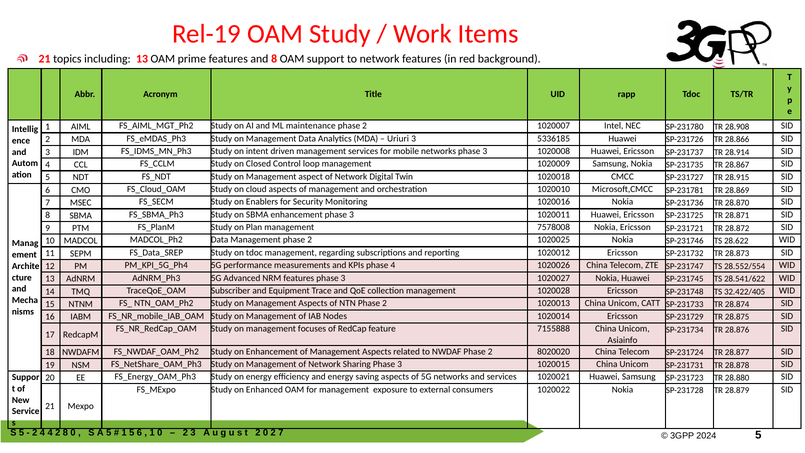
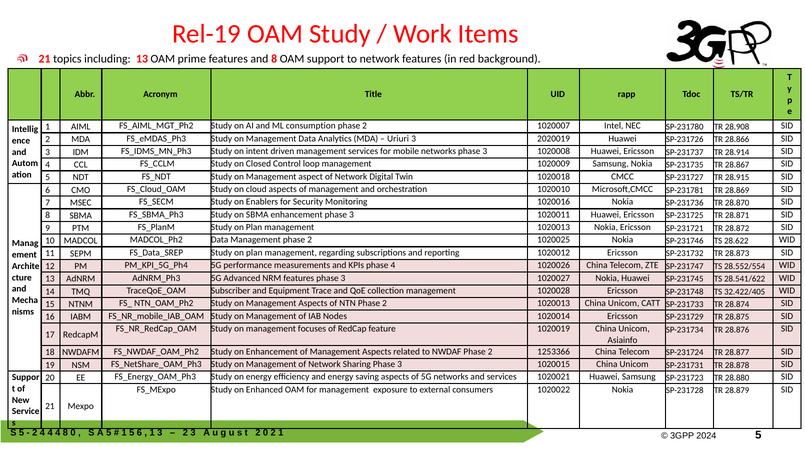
maintenance: maintenance -> consumption
5336185: 5336185 -> 2020019
management 7578008: 7578008 -> 1020013
tdoc at (254, 253): tdoc -> plan
7155888: 7155888 -> 1020019
8020020: 8020020 -> 1253366
4 4 2: 2 -> 4
1 0: 0 -> 3
2 7: 7 -> 1
